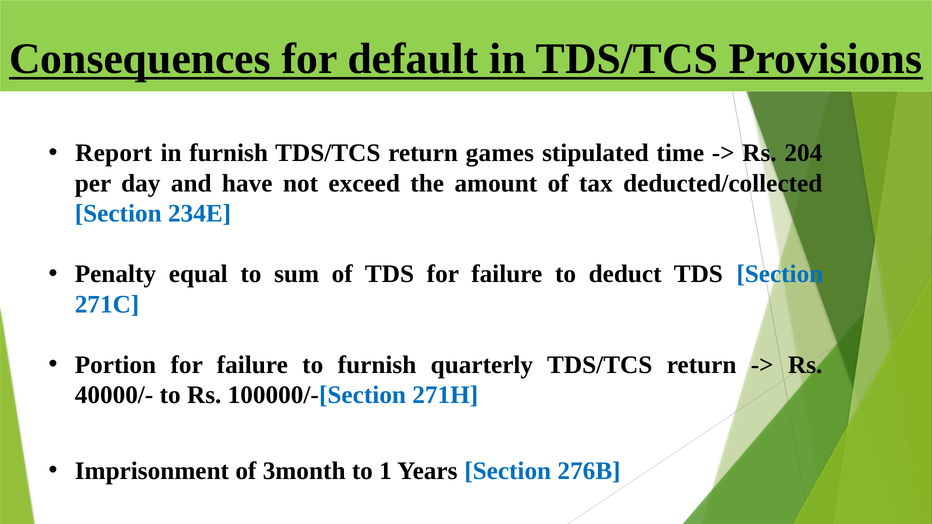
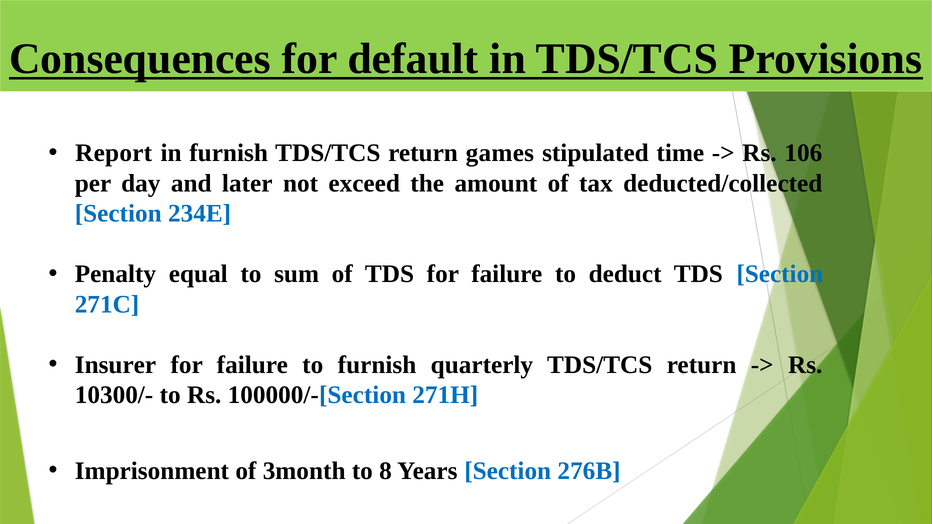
204: 204 -> 106
have: have -> later
Portion: Portion -> Insurer
40000/-: 40000/- -> 10300/-
1: 1 -> 8
